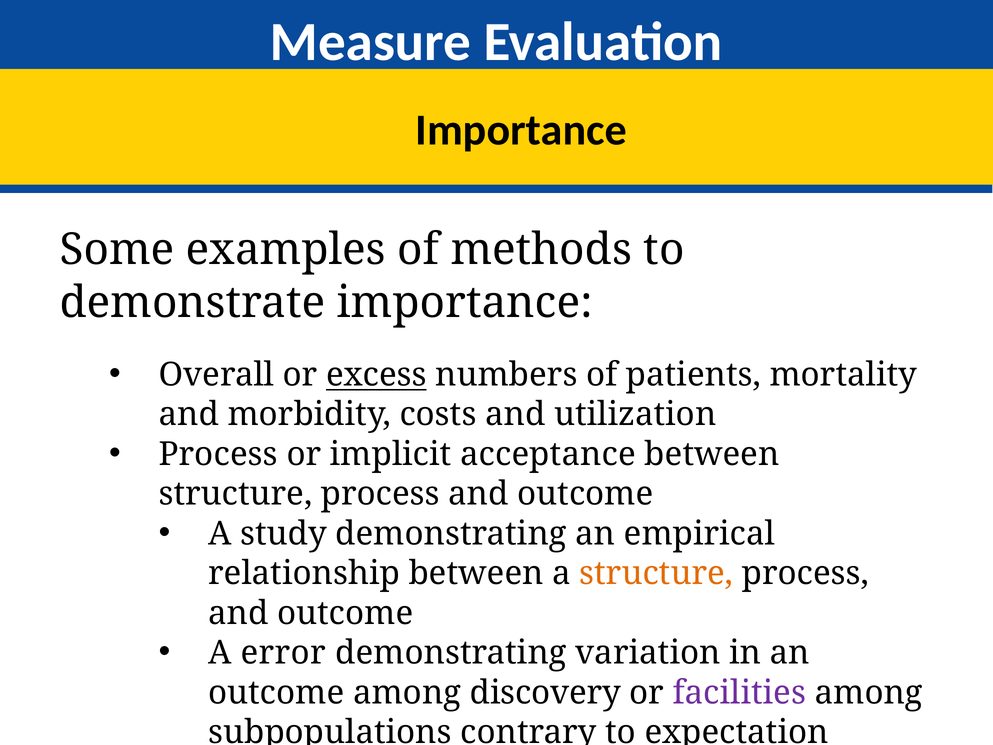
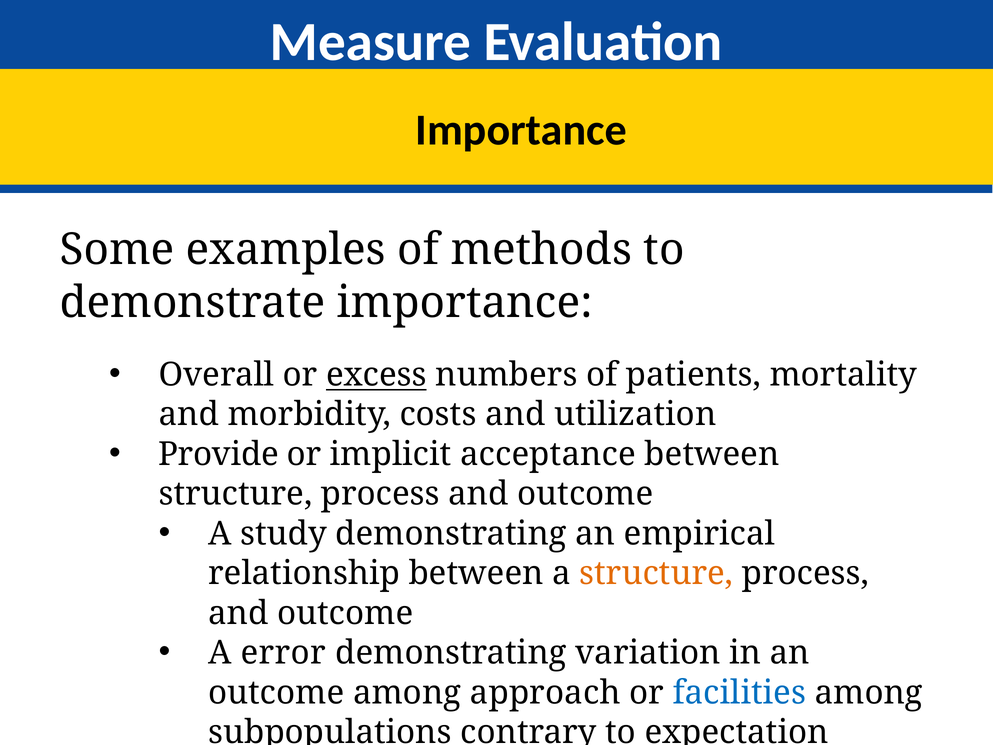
Process at (218, 454): Process -> Provide
discovery: discovery -> approach
facilities colour: purple -> blue
